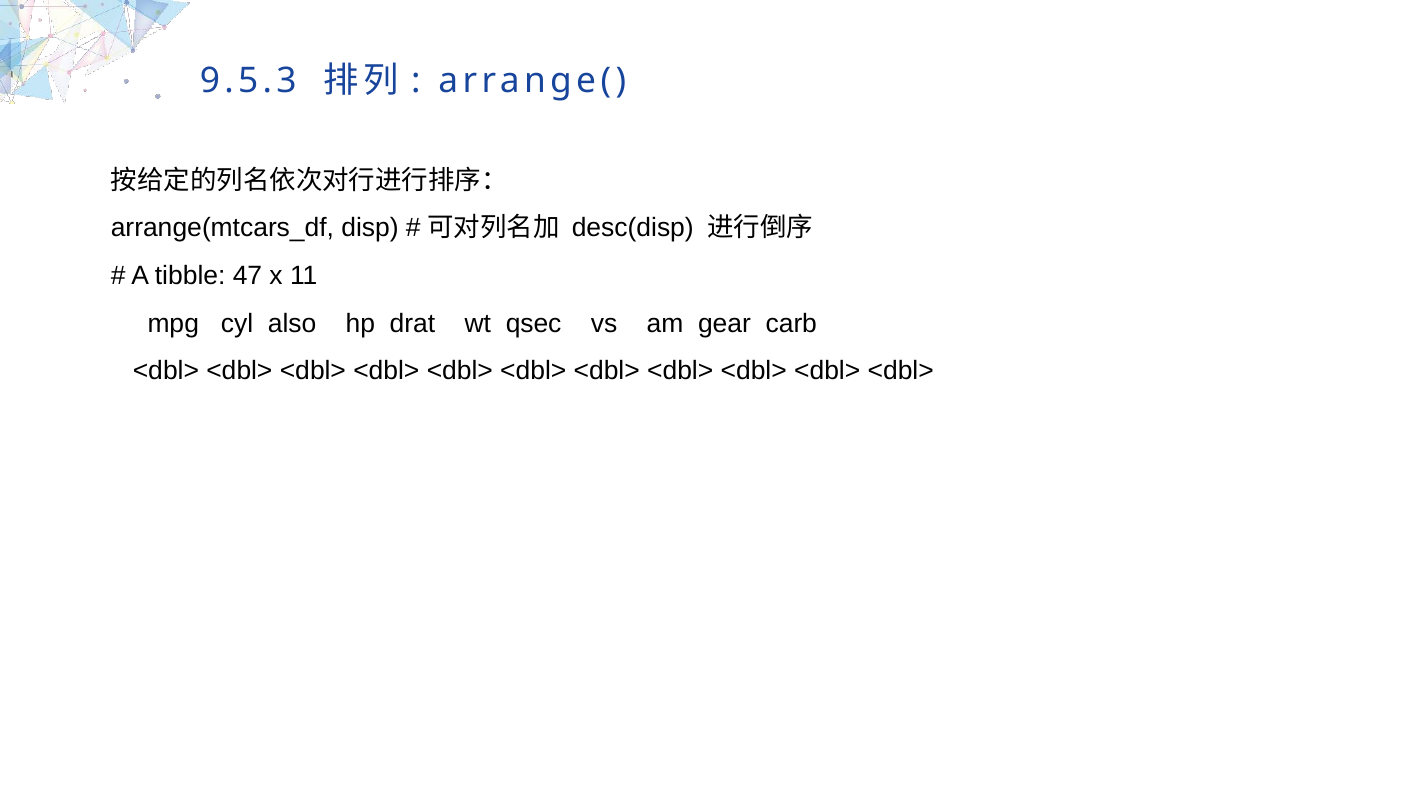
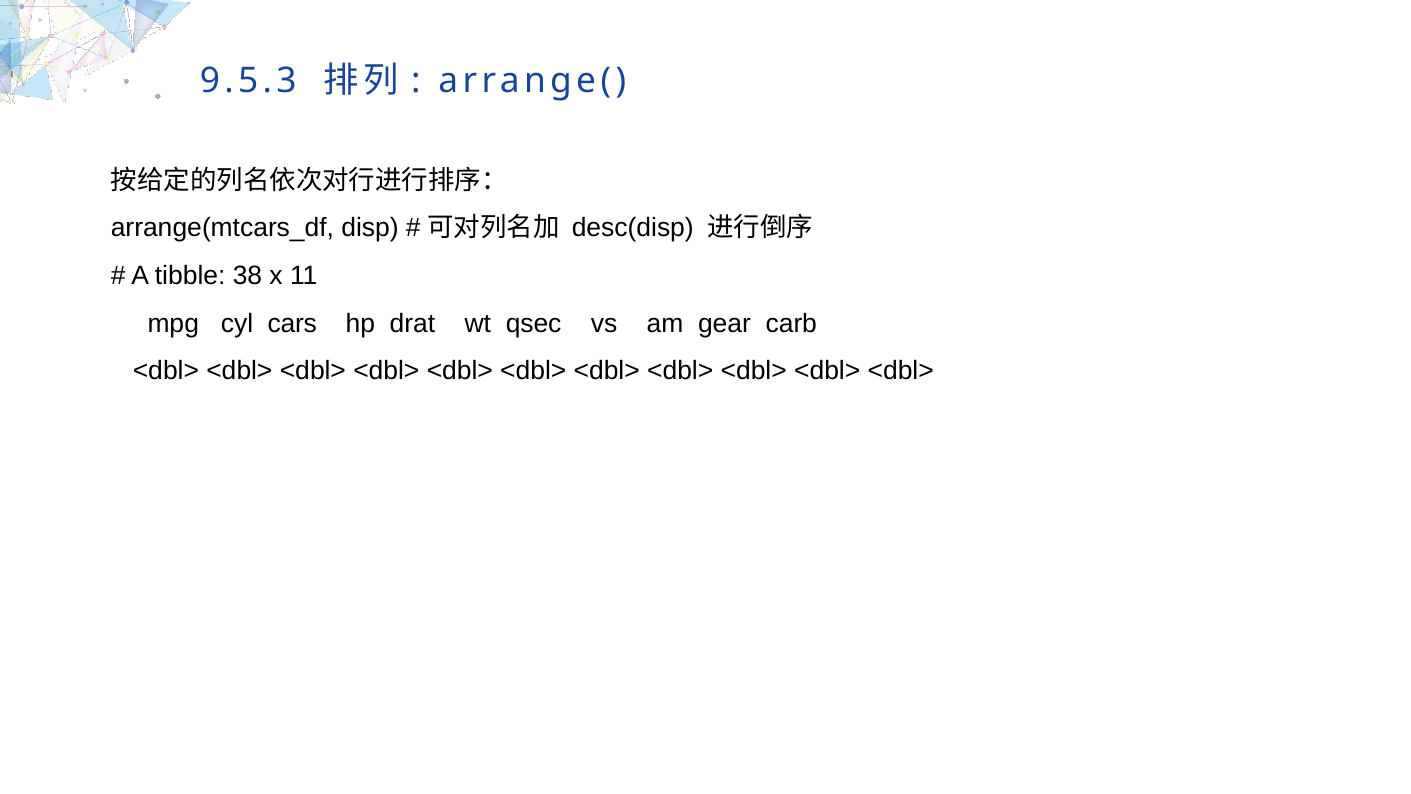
47: 47 -> 38
also at (292, 323): also -> cars
